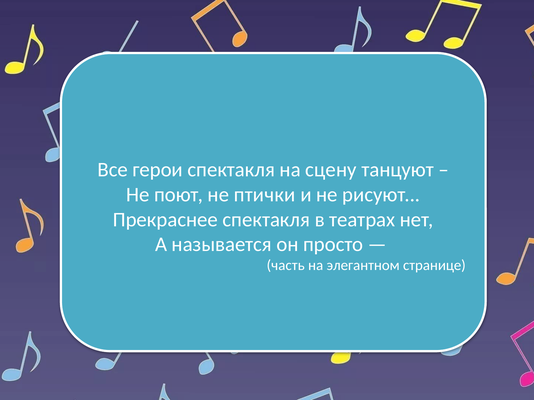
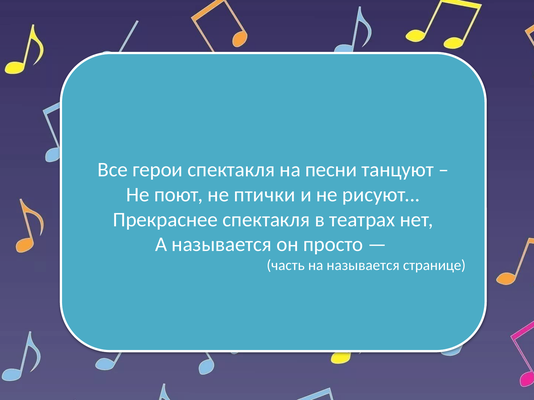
сцену: сцену -> песни
на элегантном: элегантном -> называется
